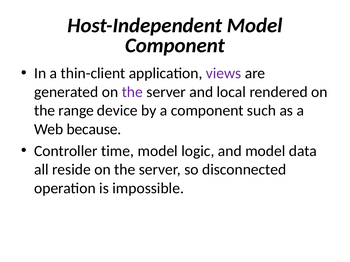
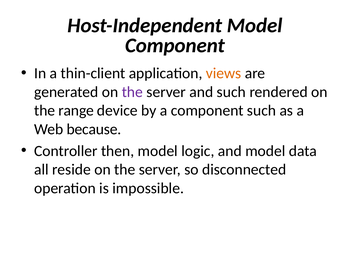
views colour: purple -> orange
and local: local -> such
time: time -> then
